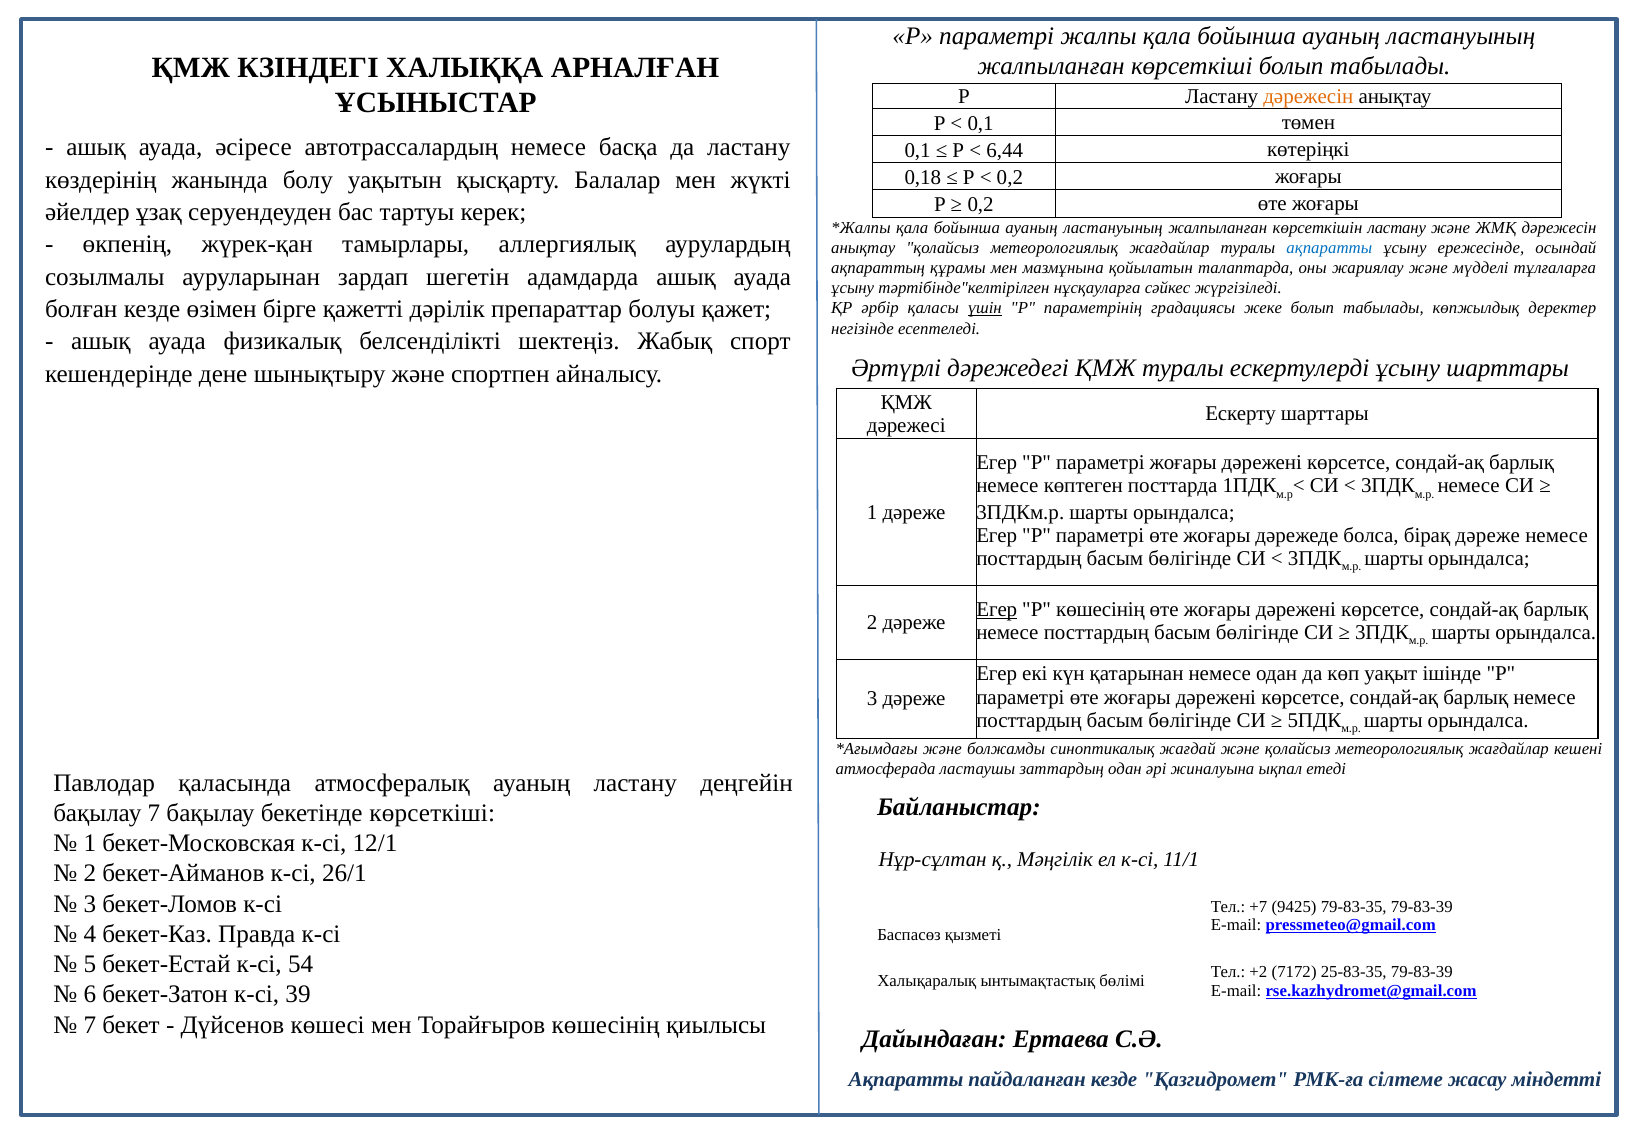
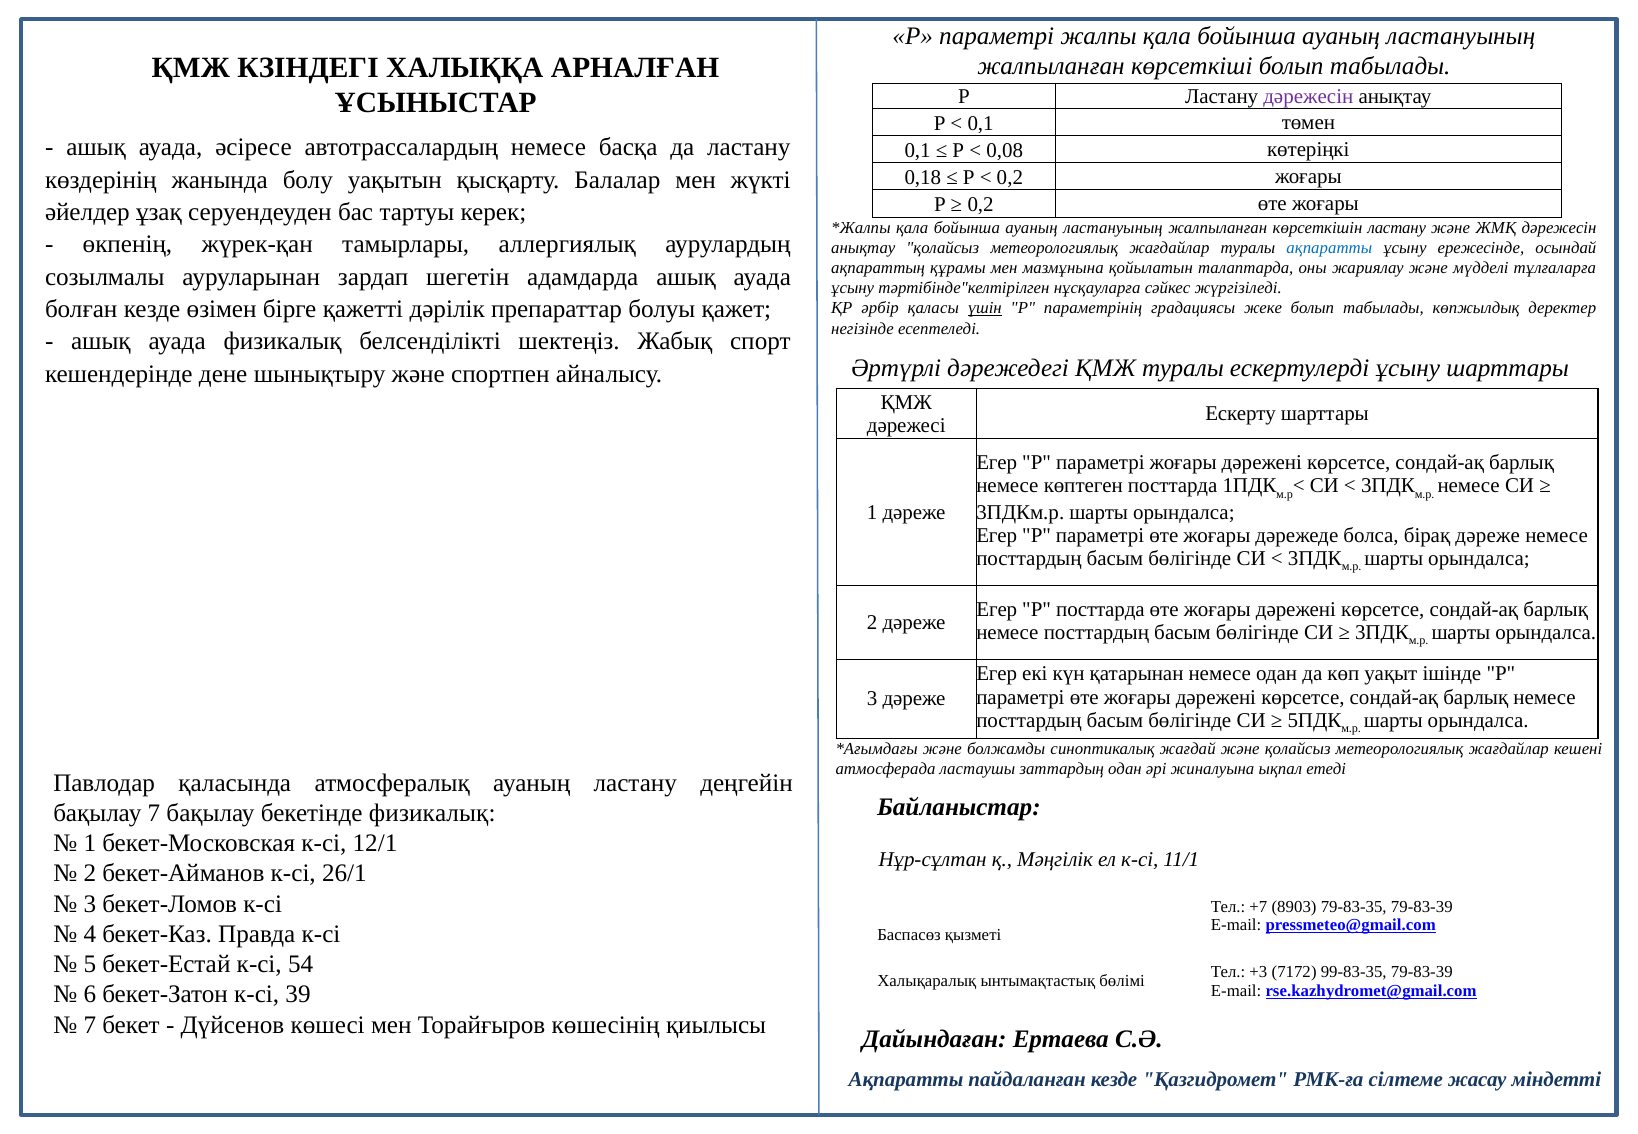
дәрежесін at (1308, 96) colour: orange -> purple
6,44: 6,44 -> 0,08
Егер at (997, 609) underline: present -> none
Р көшесінің: көшесінің -> посттарда
бекетінде көрсеткіші: көрсеткіші -> физикалық
9425: 9425 -> 8903
+2: +2 -> +3
25-83-35: 25-83-35 -> 99-83-35
